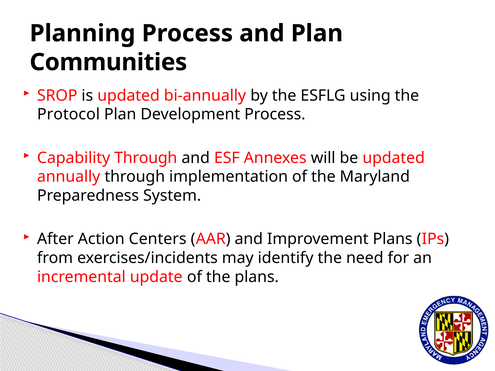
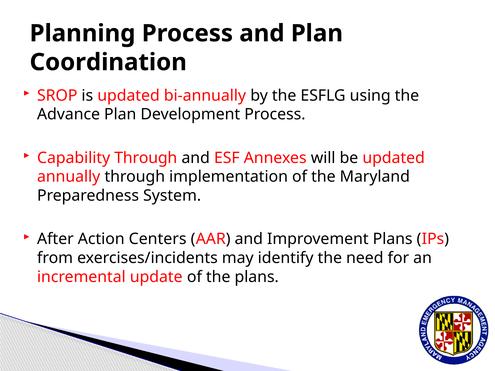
Communities: Communities -> Coordination
Protocol: Protocol -> Advance
